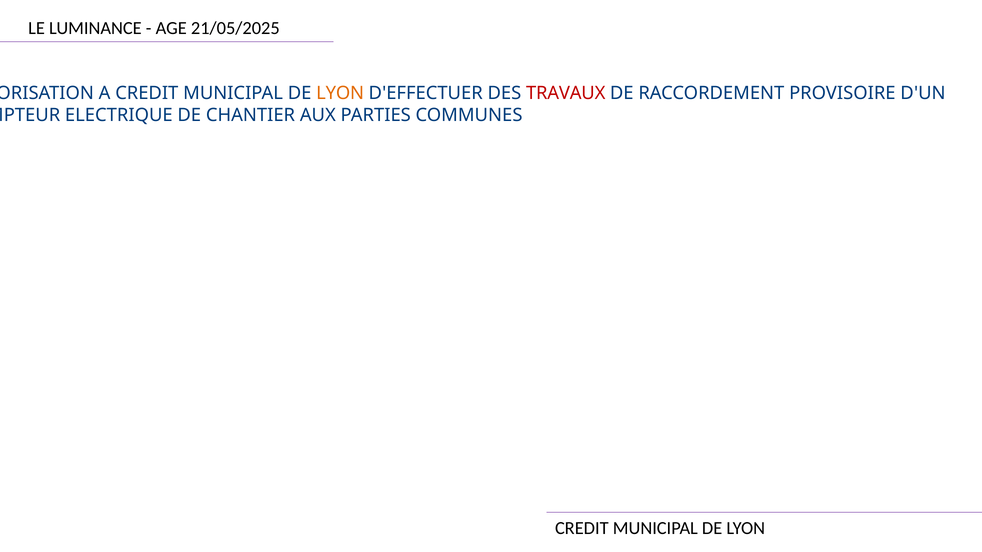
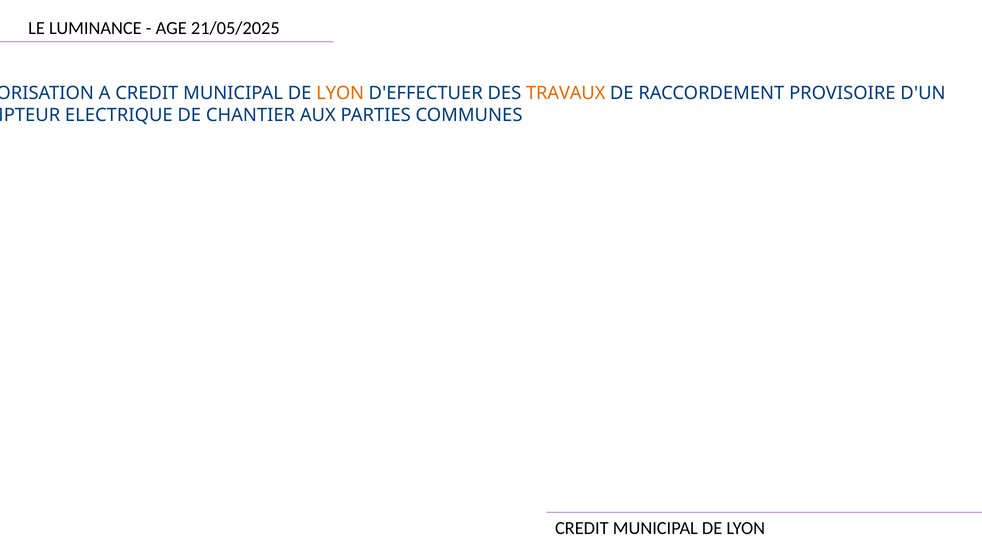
TRAVAUX colour: red -> orange
